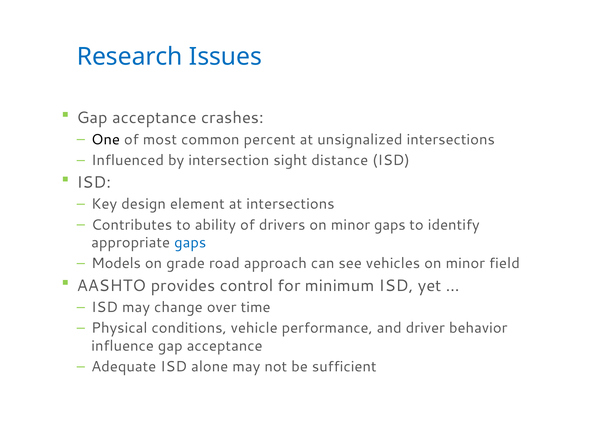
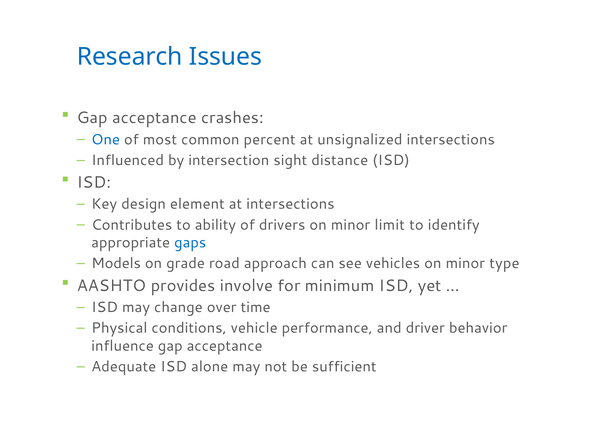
One colour: black -> blue
minor gaps: gaps -> limit
field: field -> type
control: control -> involve
